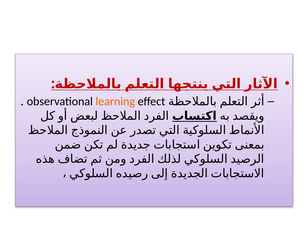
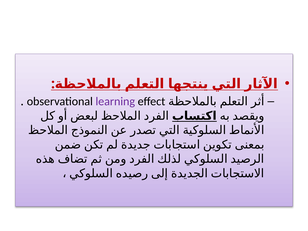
learning colour: orange -> purple
